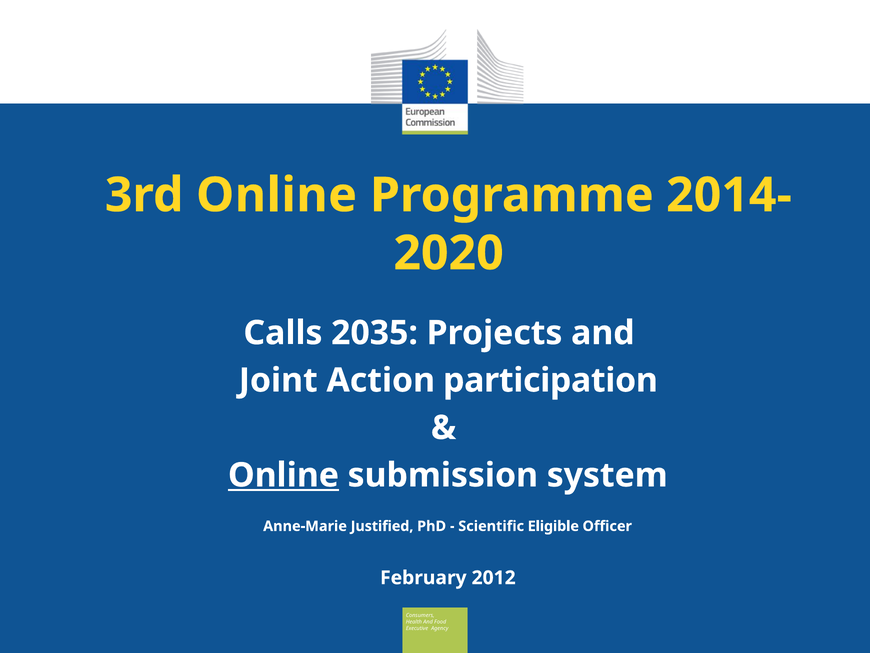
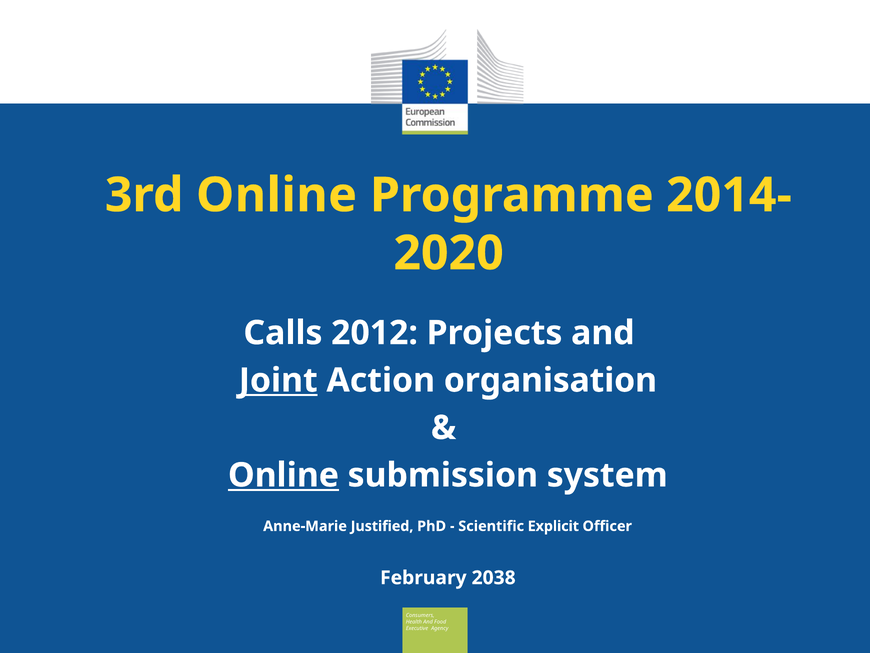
2035: 2035 -> 2012
Joint underline: none -> present
participation: participation -> organisation
Eligible: Eligible -> Explicit
2012: 2012 -> 2038
